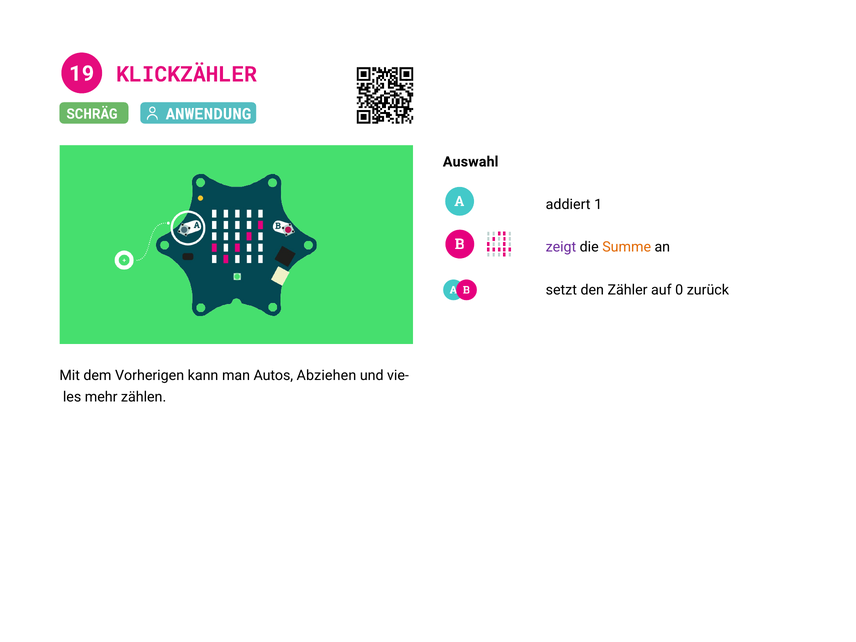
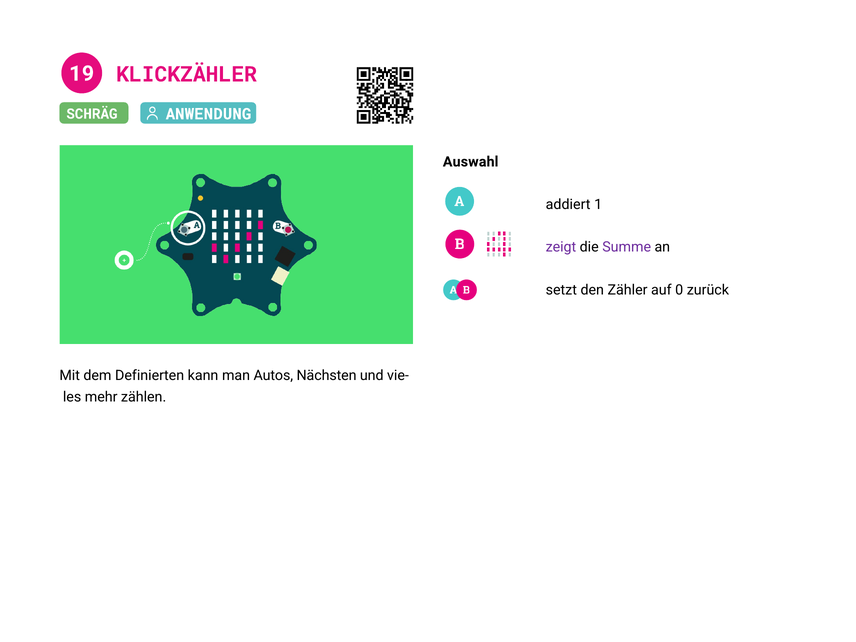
Summe colour: orange -> purple
Vorherigen: Vorherigen -> Definierten
Abziehen: Abziehen -> Nächsten
